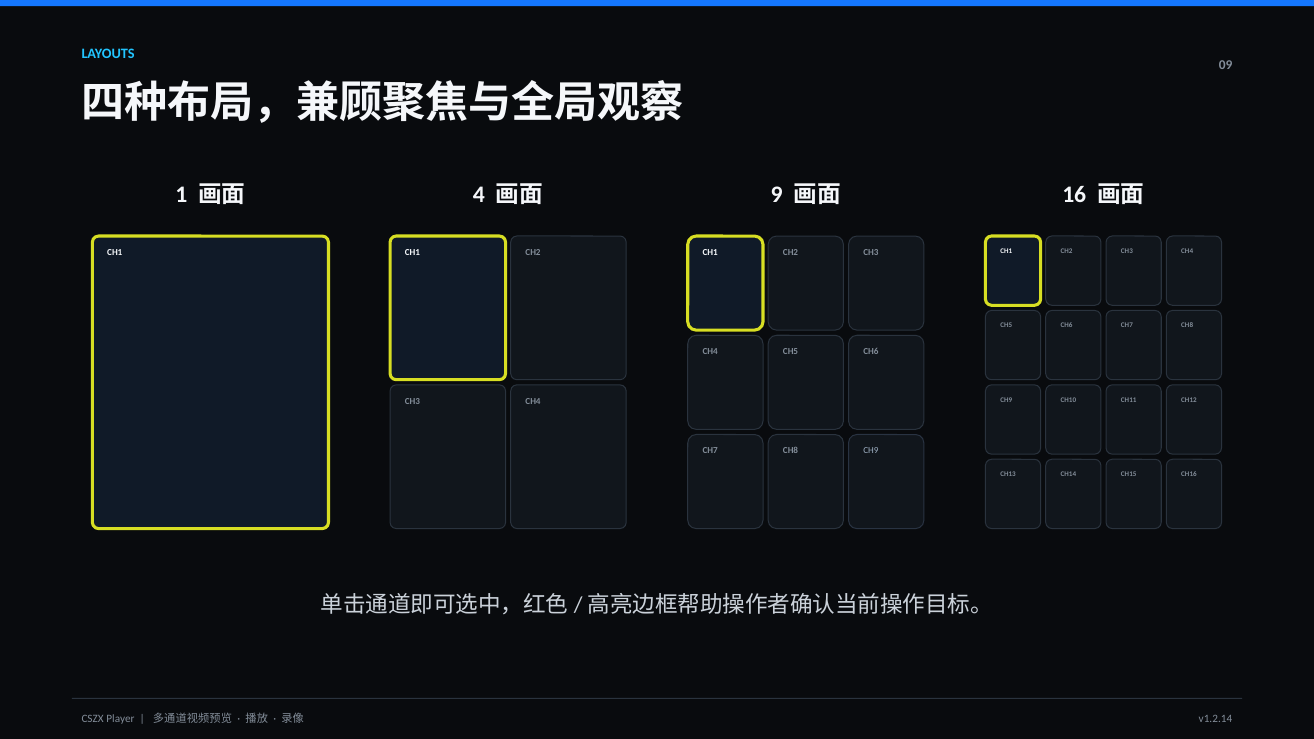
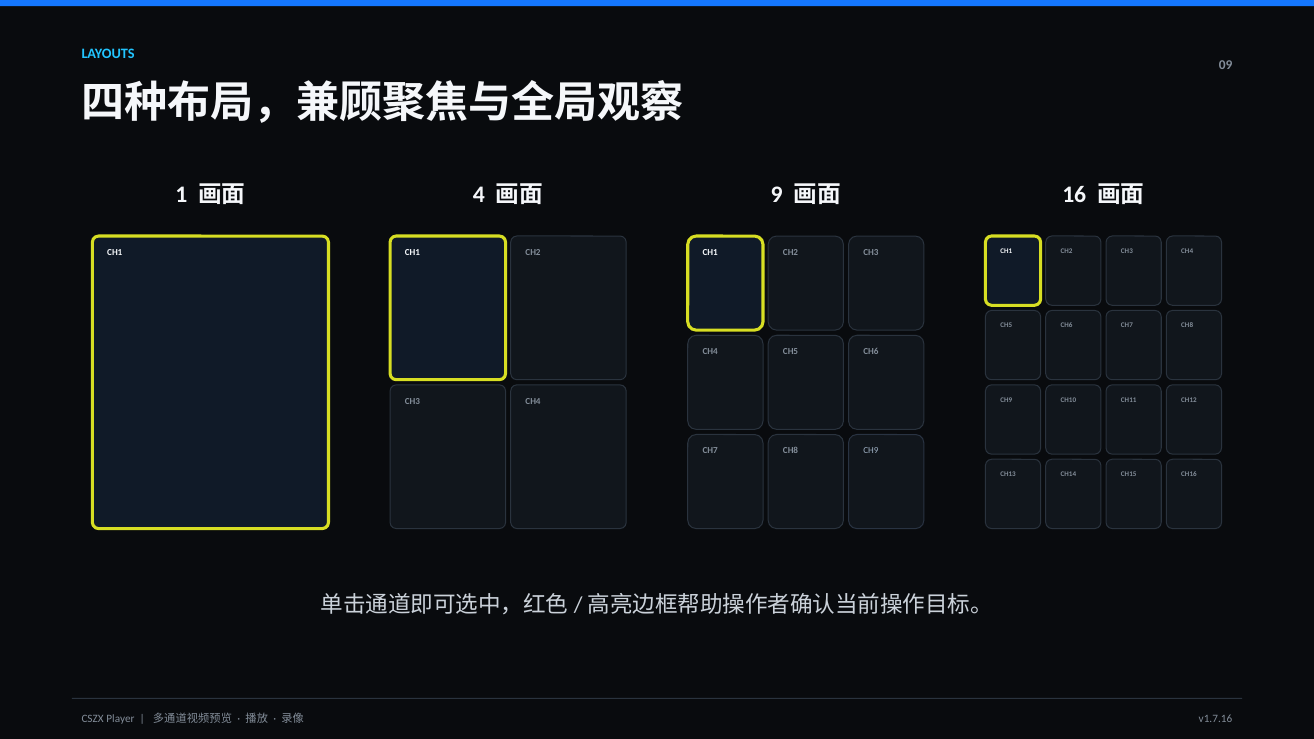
v1.2.14: v1.2.14 -> v1.7.16
